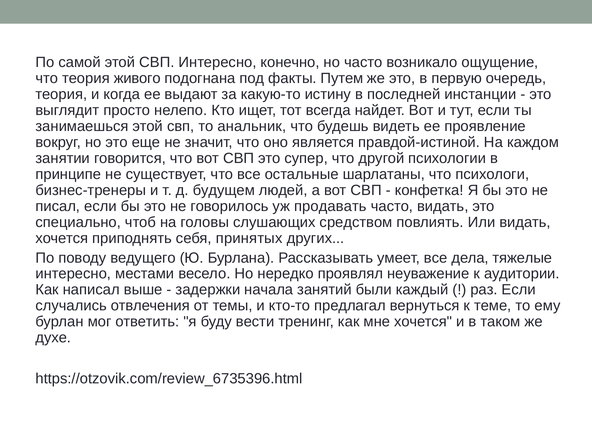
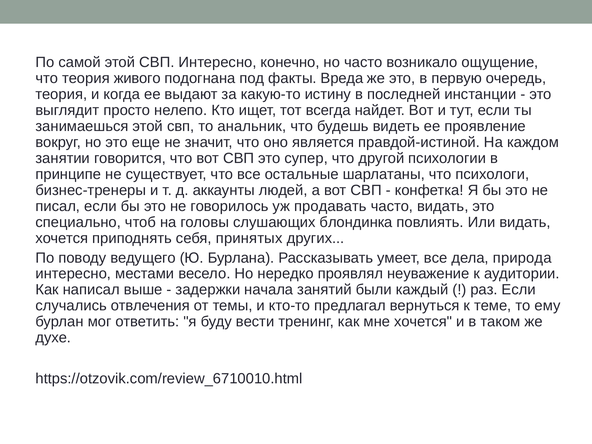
Путем: Путем -> Вреда
бyдyщeм: бyдyщeм -> аккаунты
средством: средством -> блондинка
тяжелые: тяжелые -> природа
https://otzovik.com/review_6735396.html: https://otzovik.com/review_6735396.html -> https://otzovik.com/review_6710010.html
